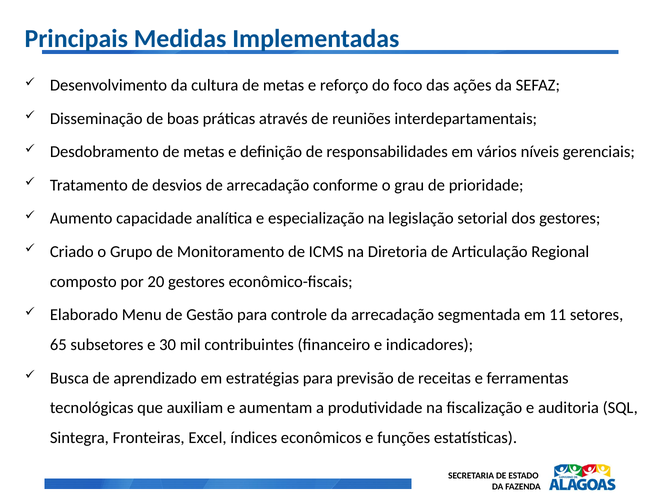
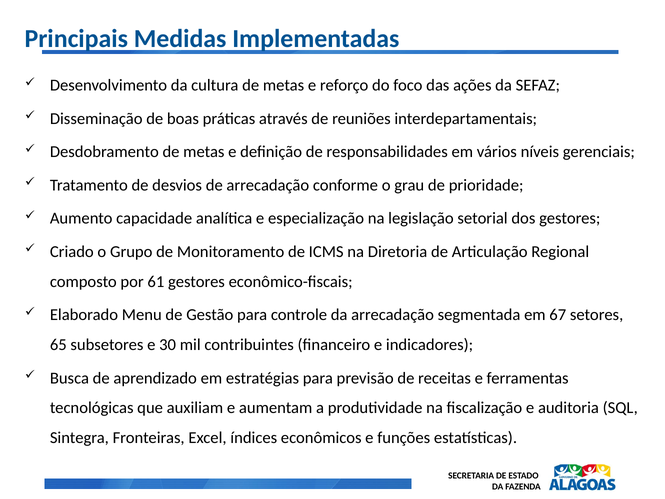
20: 20 -> 61
11: 11 -> 67
